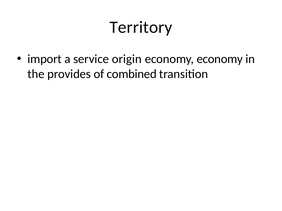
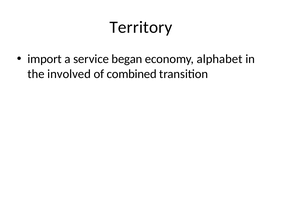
origin: origin -> began
economy economy: economy -> alphabet
provides: provides -> involved
